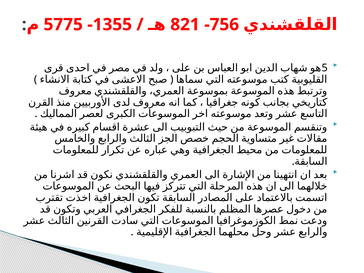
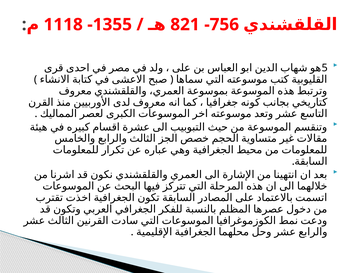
5775: 5775 -> 1118
